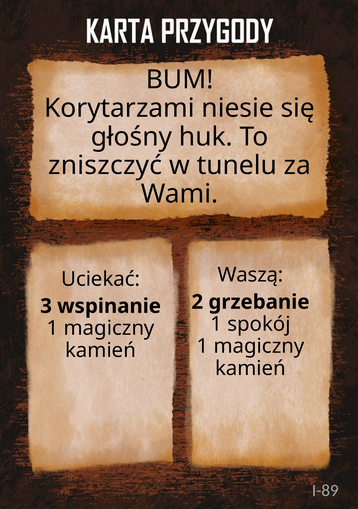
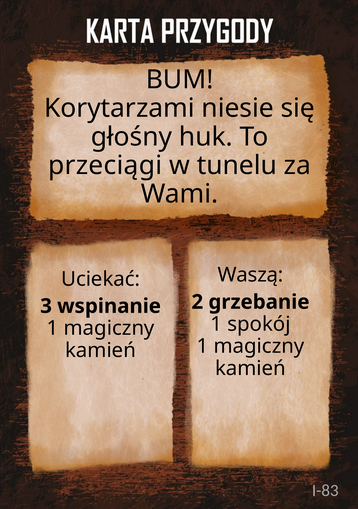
zniszczyć: zniszczyć -> przeciągi
I-89: I-89 -> I-83
